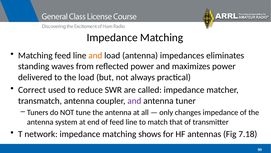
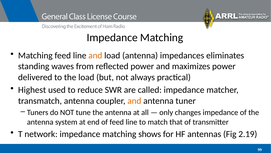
Correct: Correct -> Highest
and at (134, 100) colour: purple -> orange
7.18: 7.18 -> 2.19
